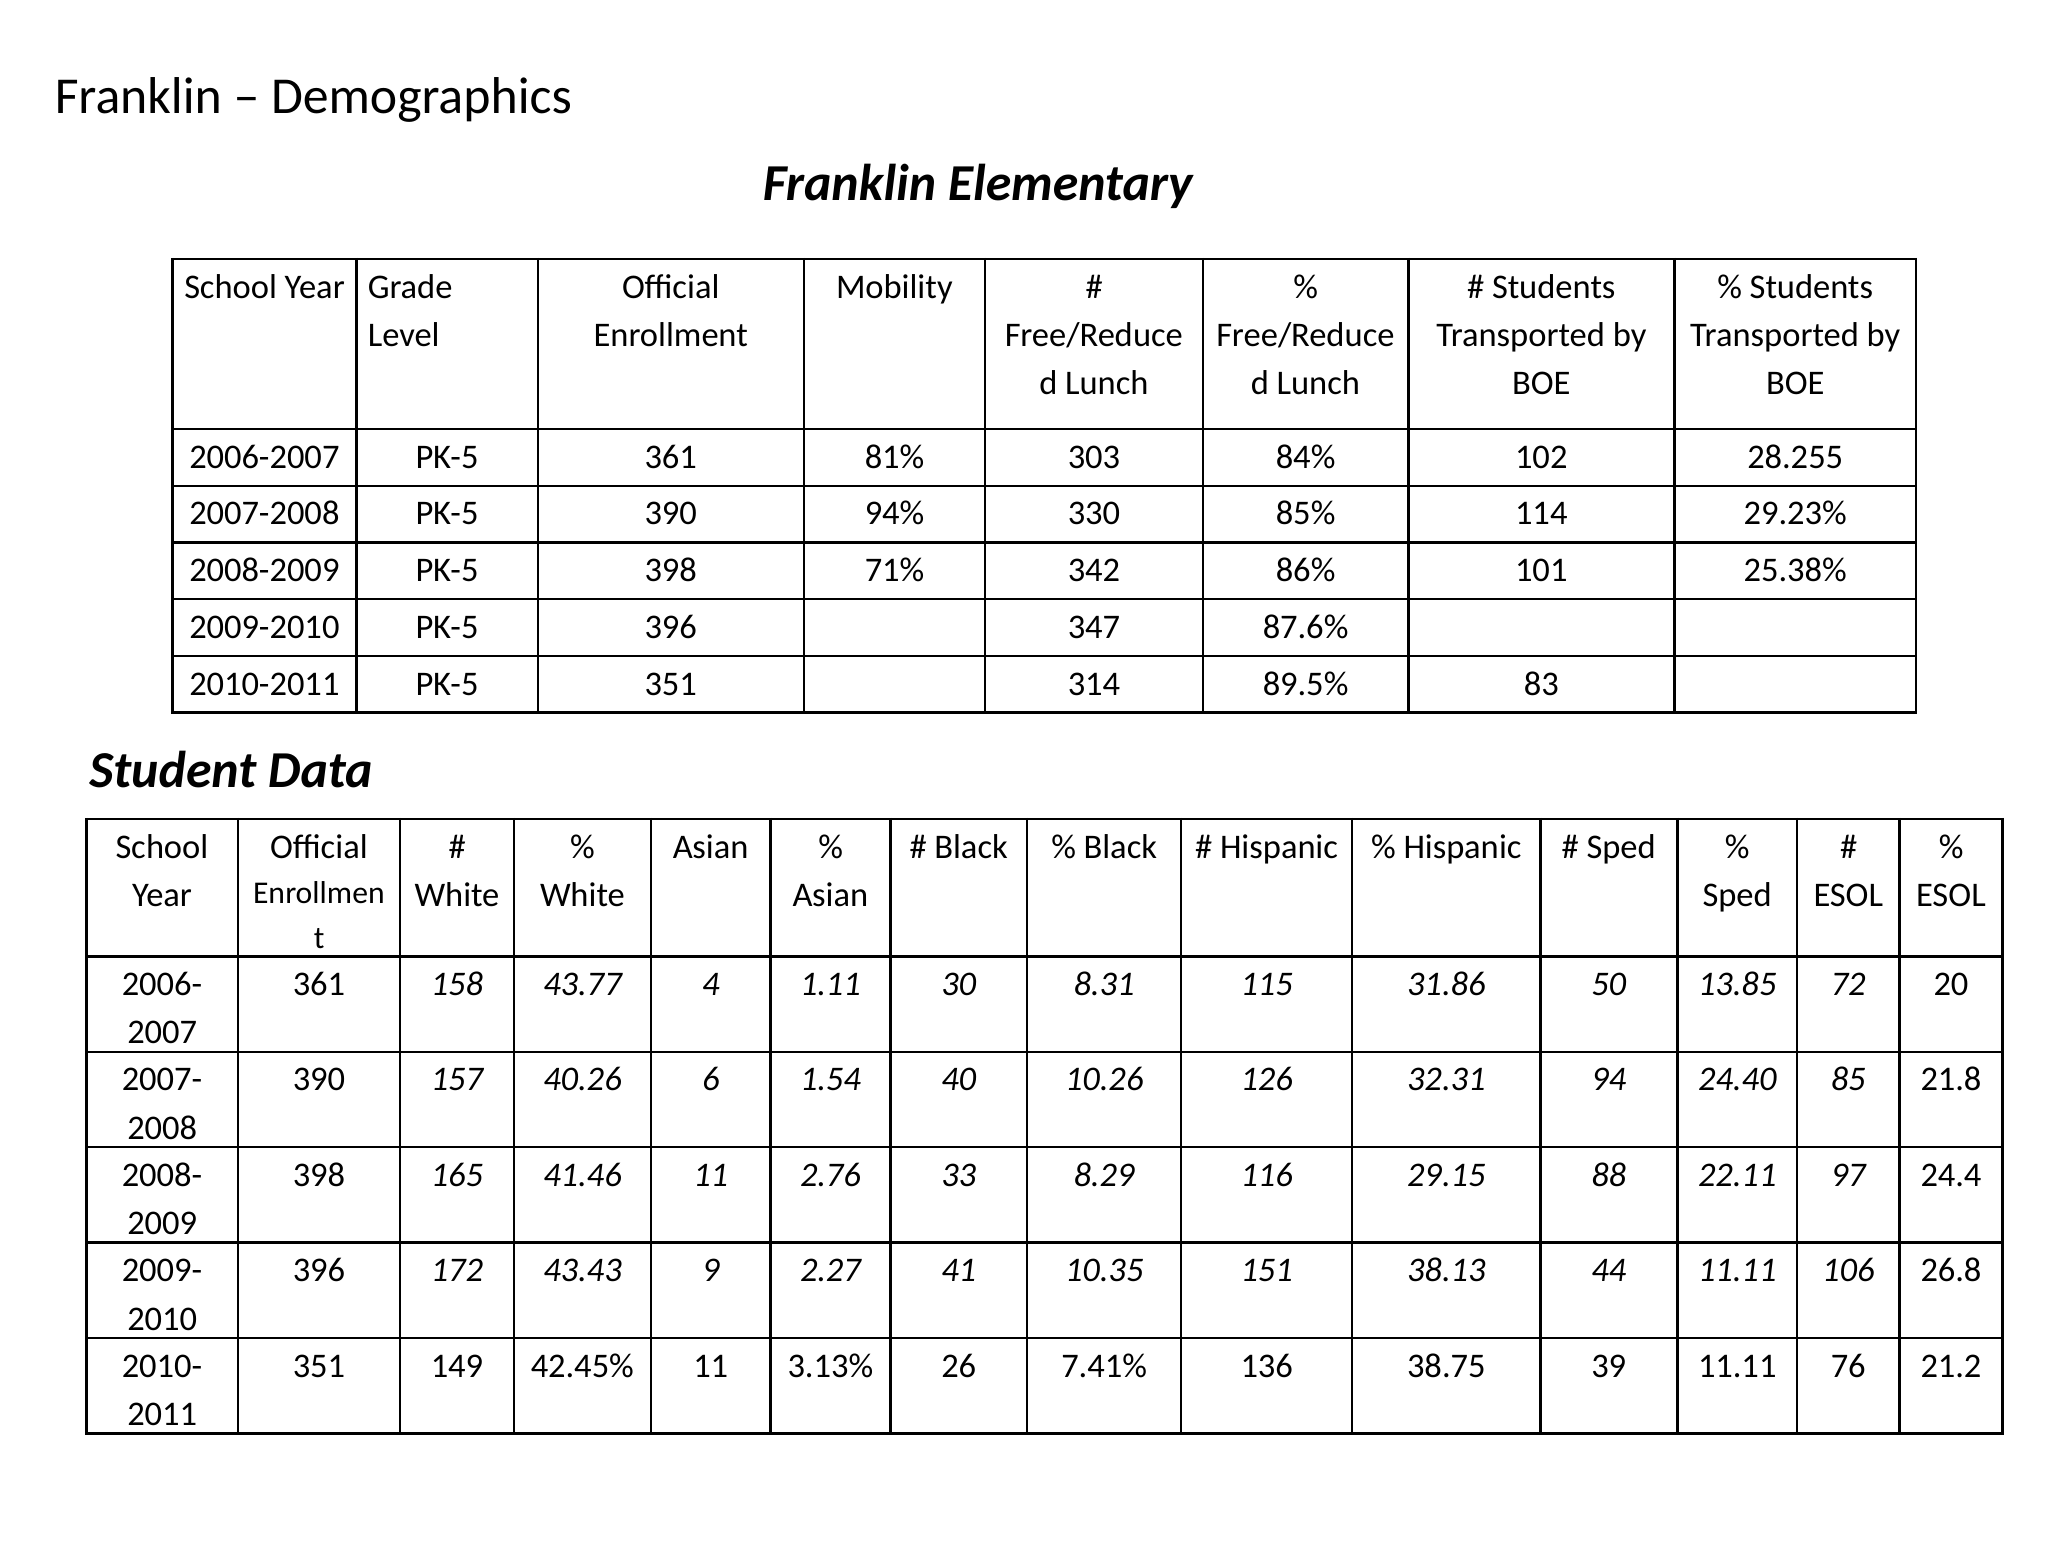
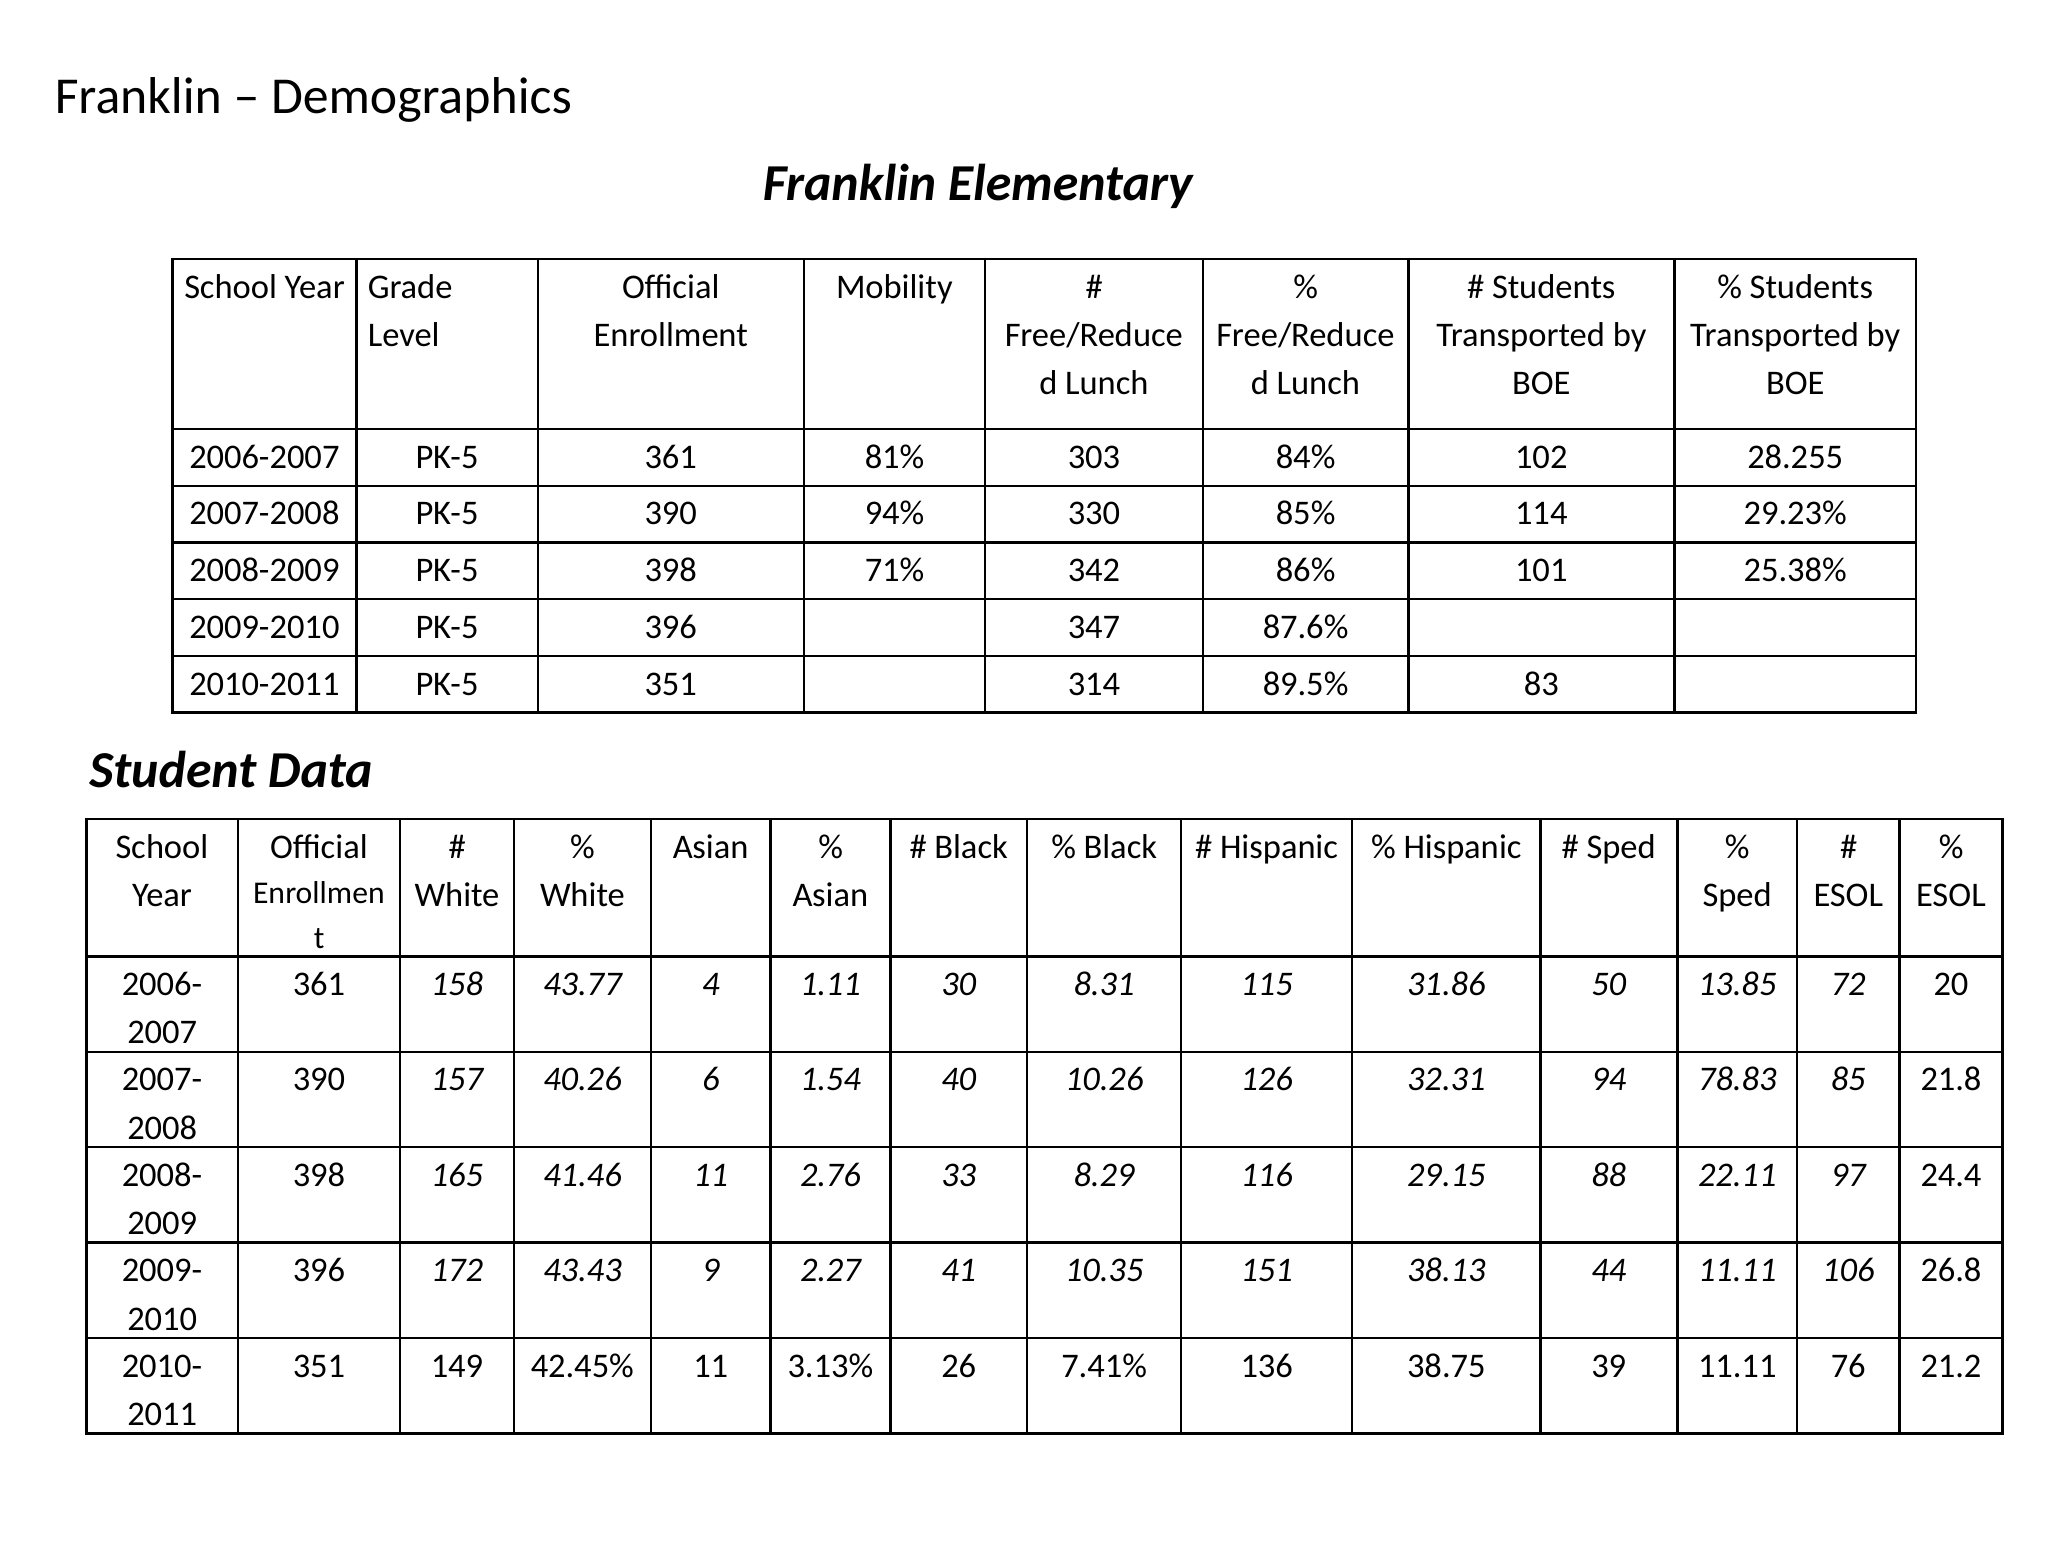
24.40: 24.40 -> 78.83
